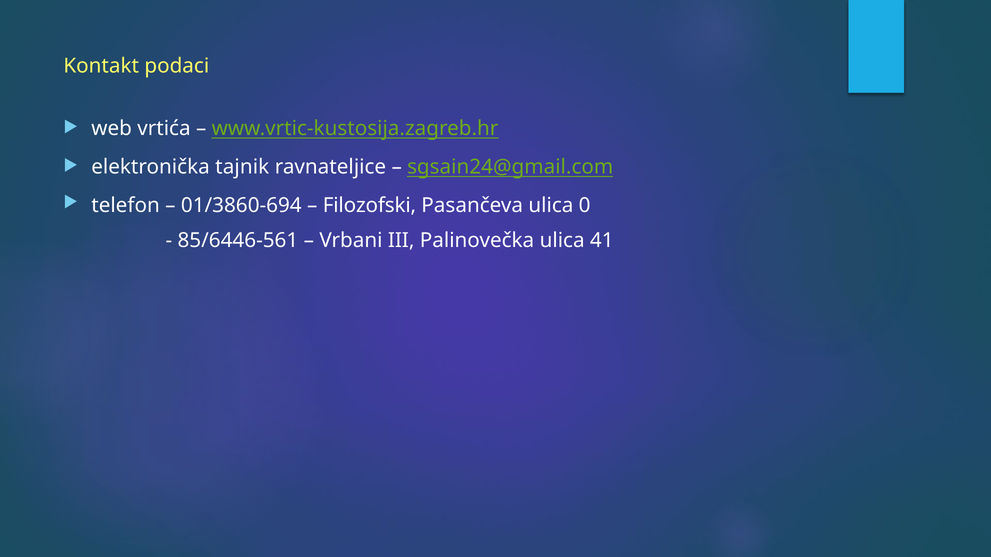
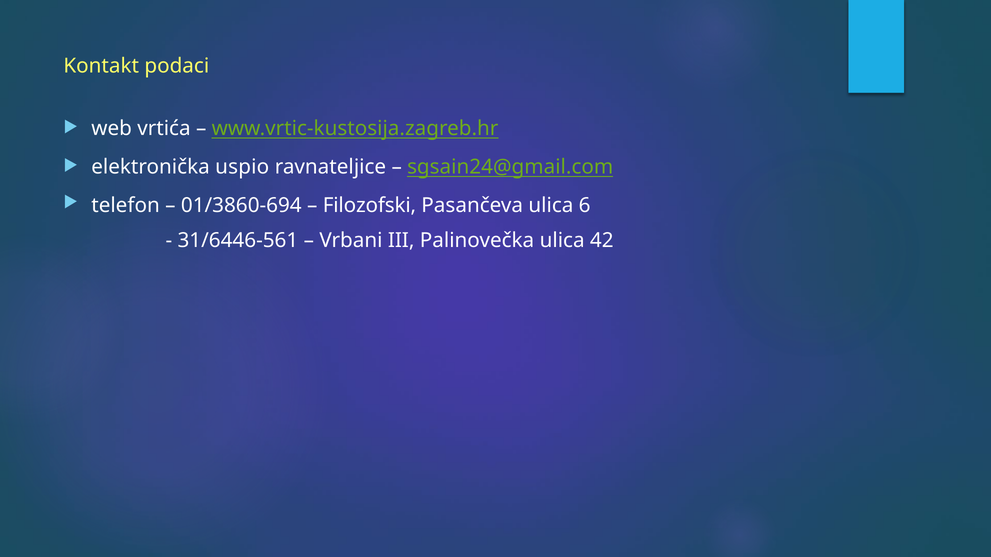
tajnik: tajnik -> uspio
0: 0 -> 6
85/6446-561: 85/6446-561 -> 31/6446-561
41: 41 -> 42
